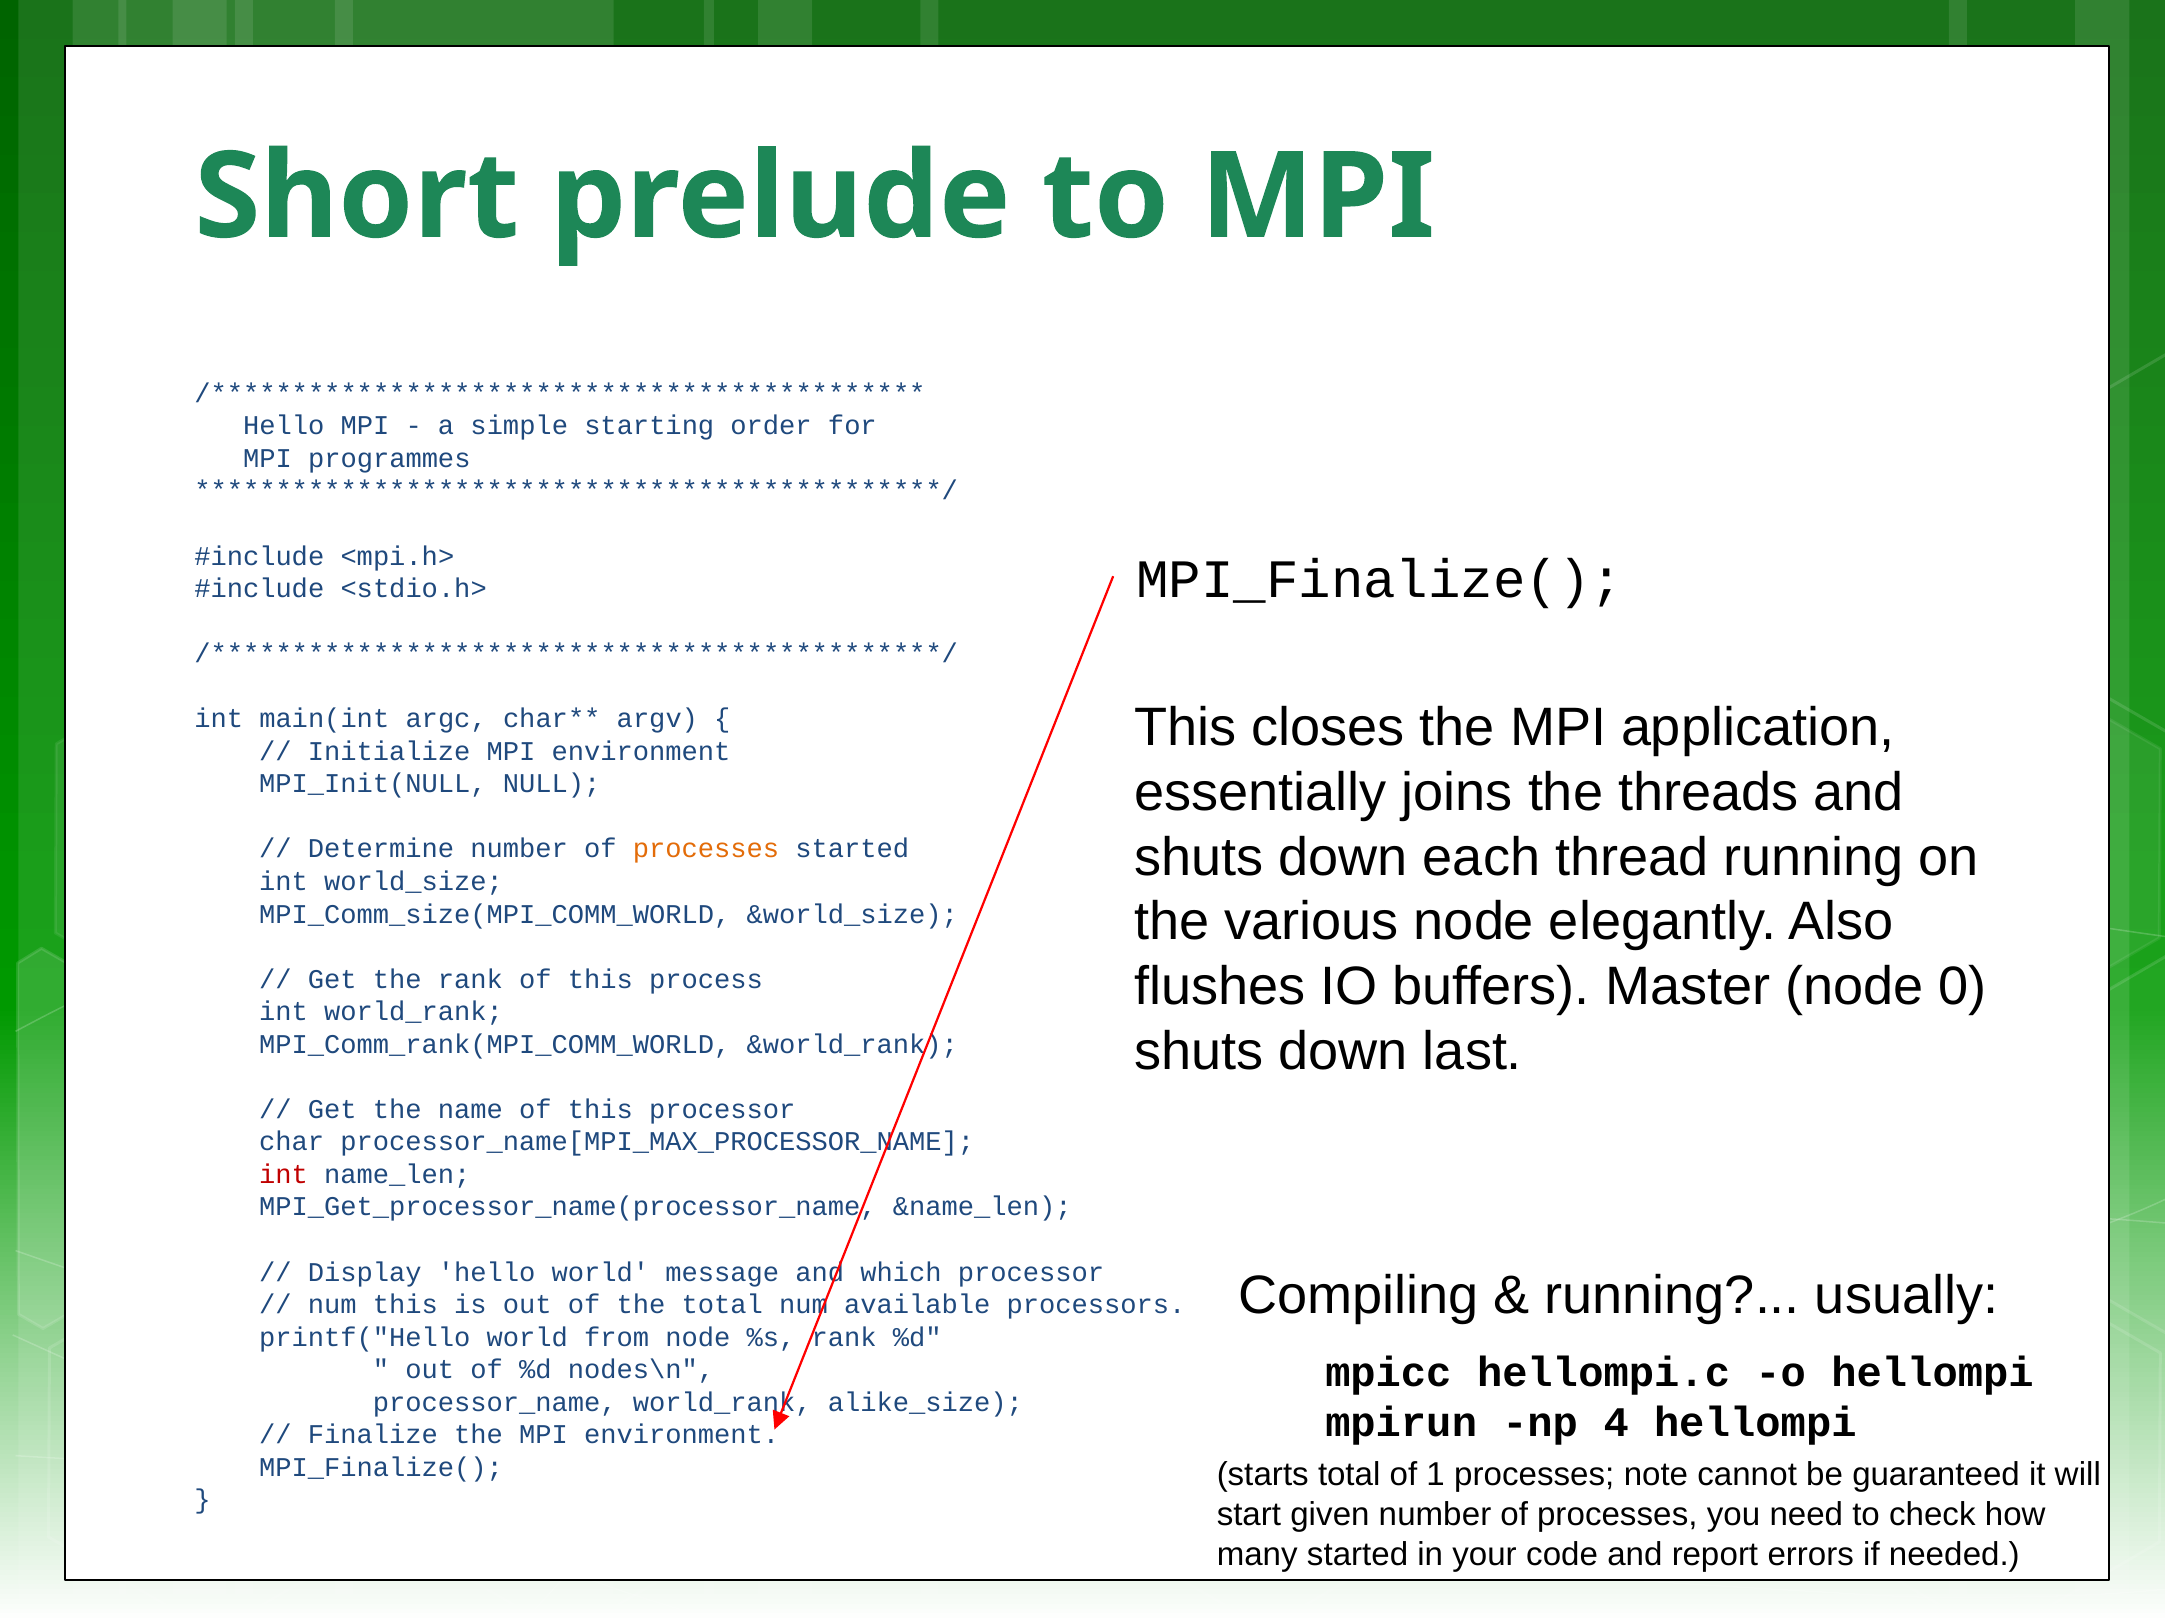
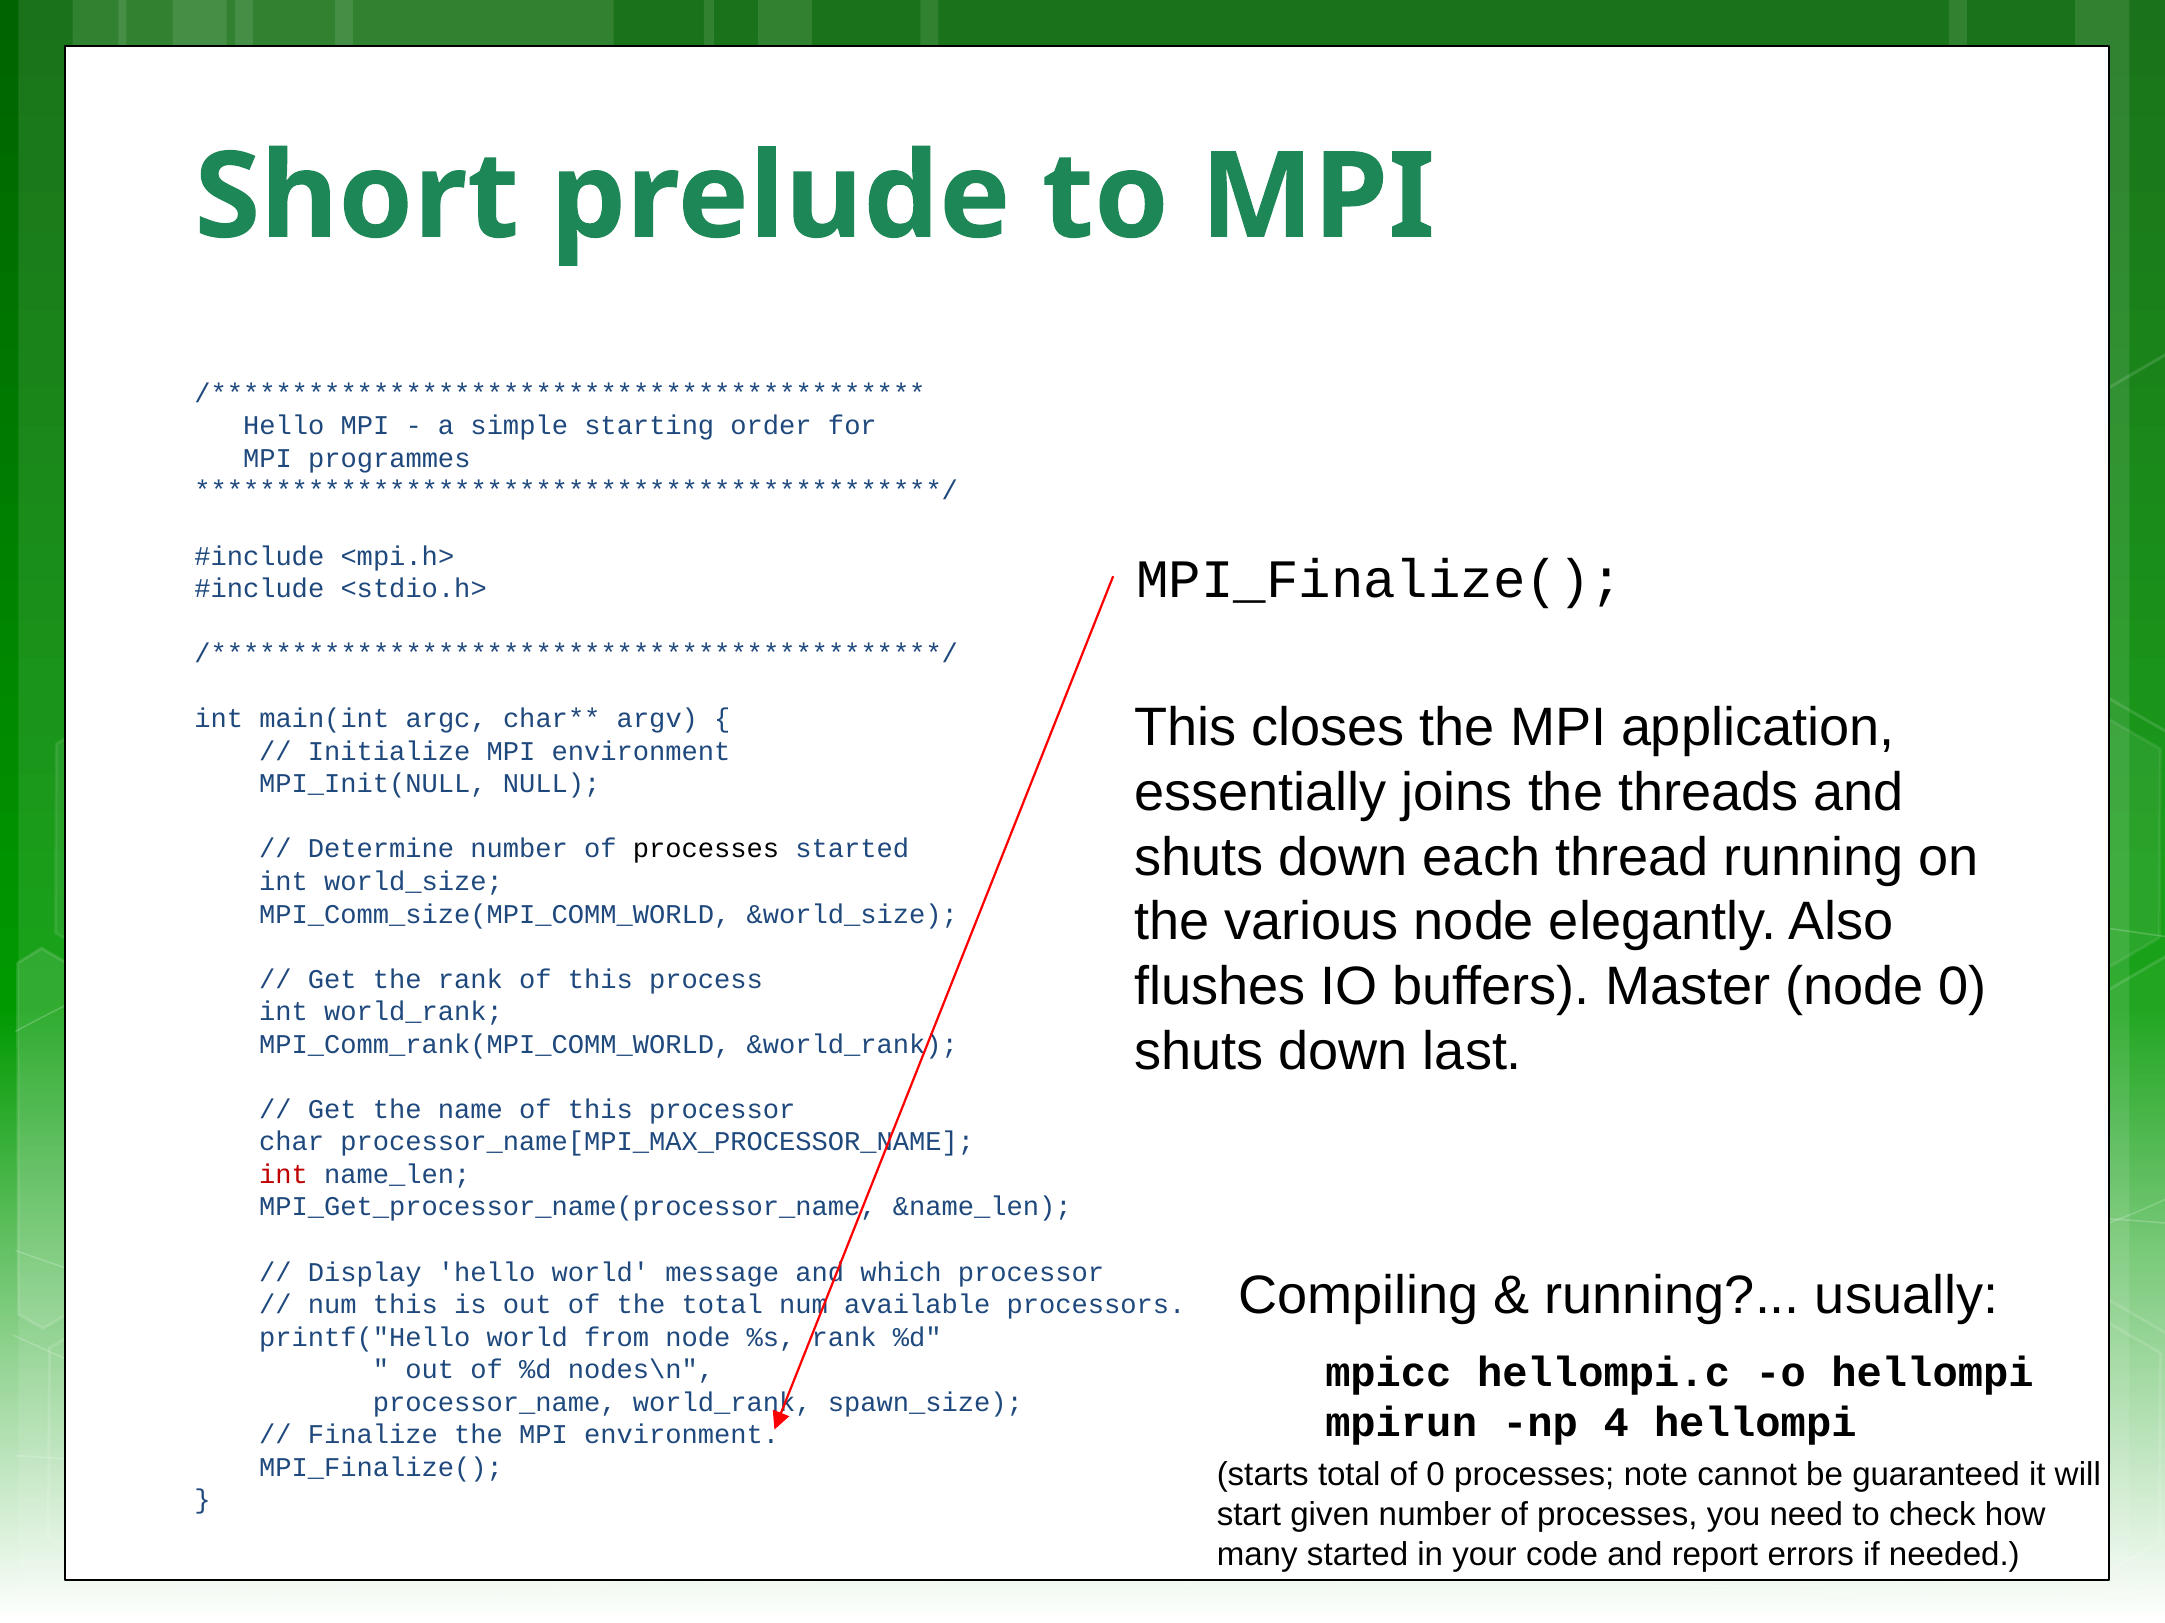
processes at (706, 849) colour: orange -> black
alike_size: alike_size -> spawn_size
of 1: 1 -> 0
